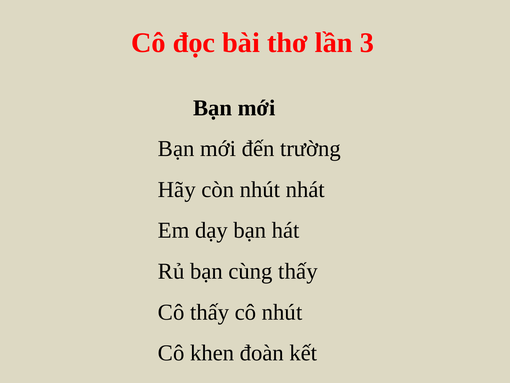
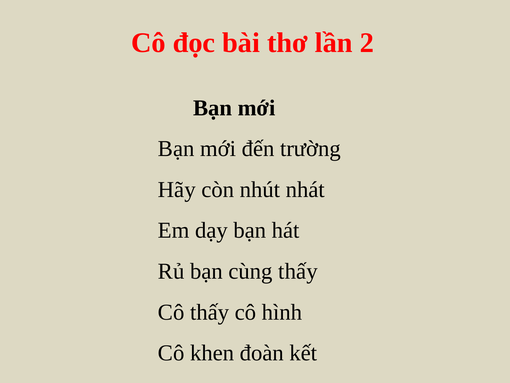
3: 3 -> 2
cô nhút: nhút -> hình
